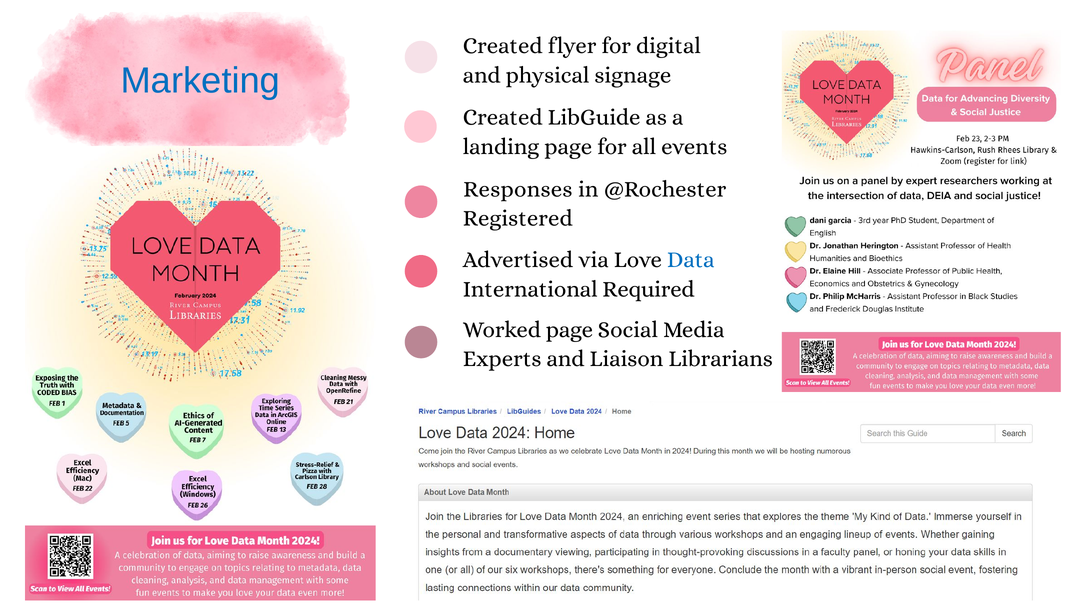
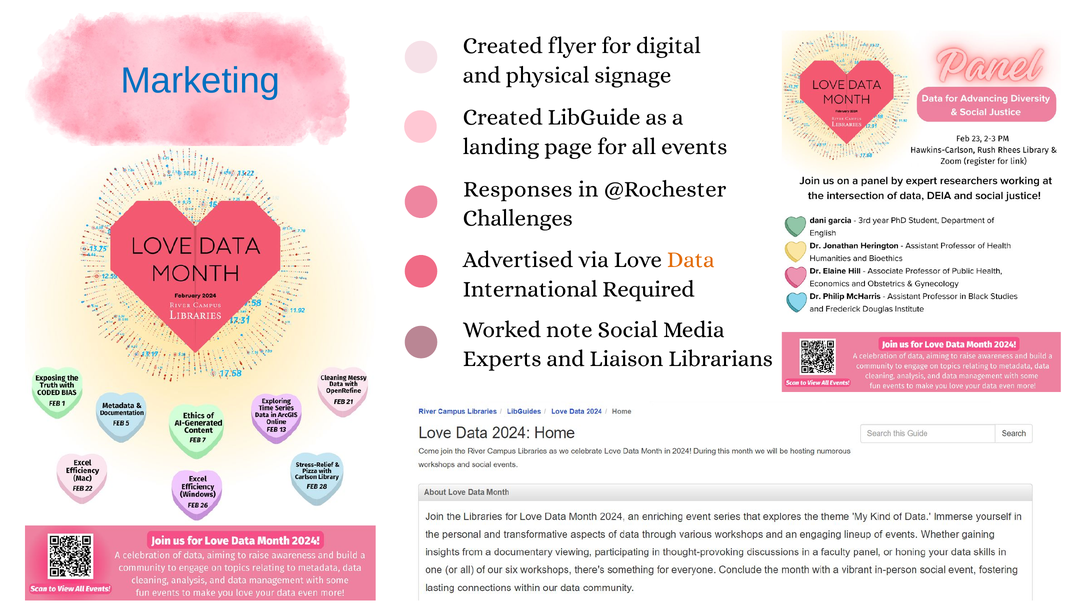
Registered: Registered -> Challenges
Data colour: blue -> orange
Worked page: page -> note
